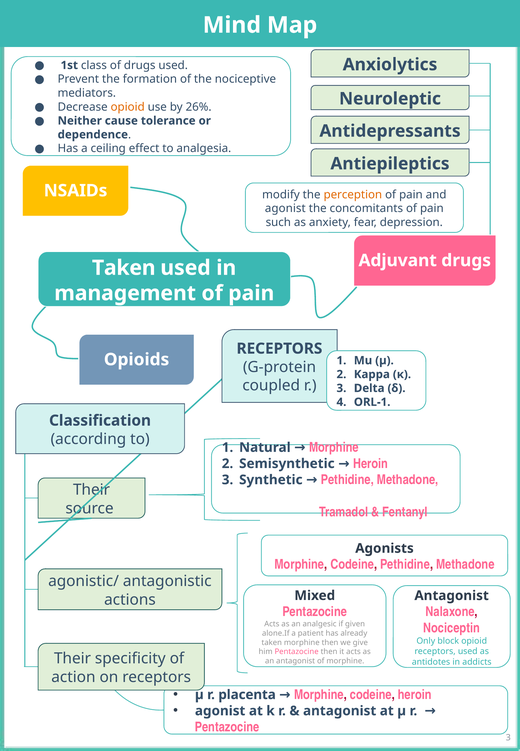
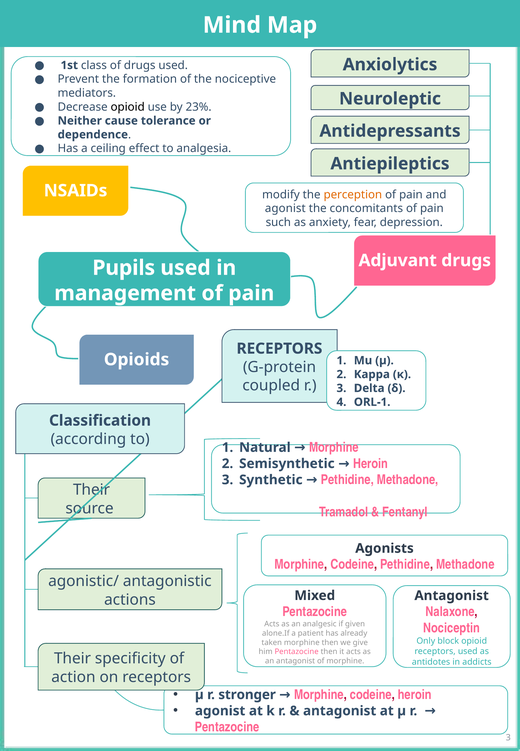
opioid at (128, 107) colour: orange -> black
26%: 26% -> 23%
Taken at (124, 268): Taken -> Pupils
placenta: placenta -> stronger
